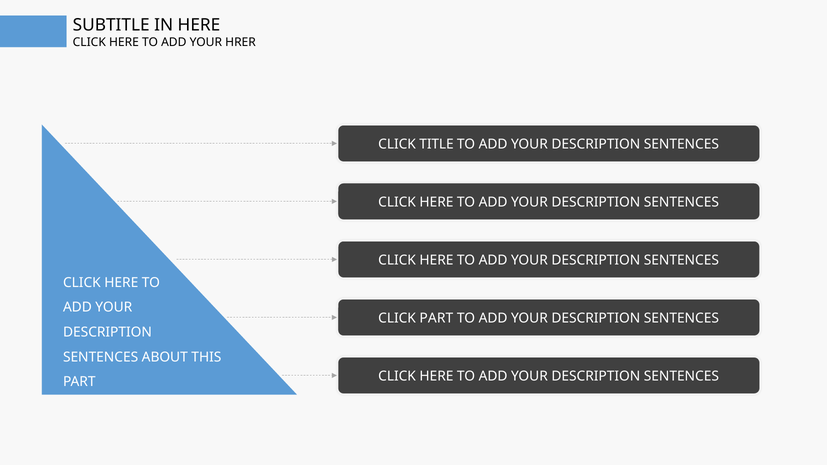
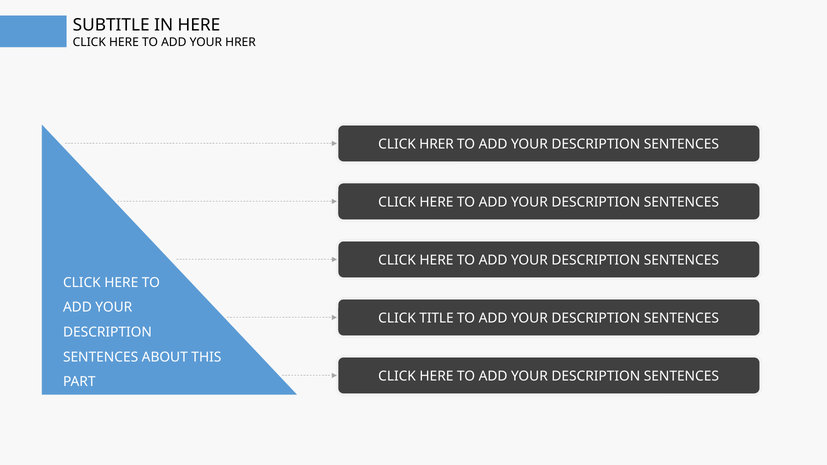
CLICK TITLE: TITLE -> HRER
CLICK PART: PART -> TITLE
